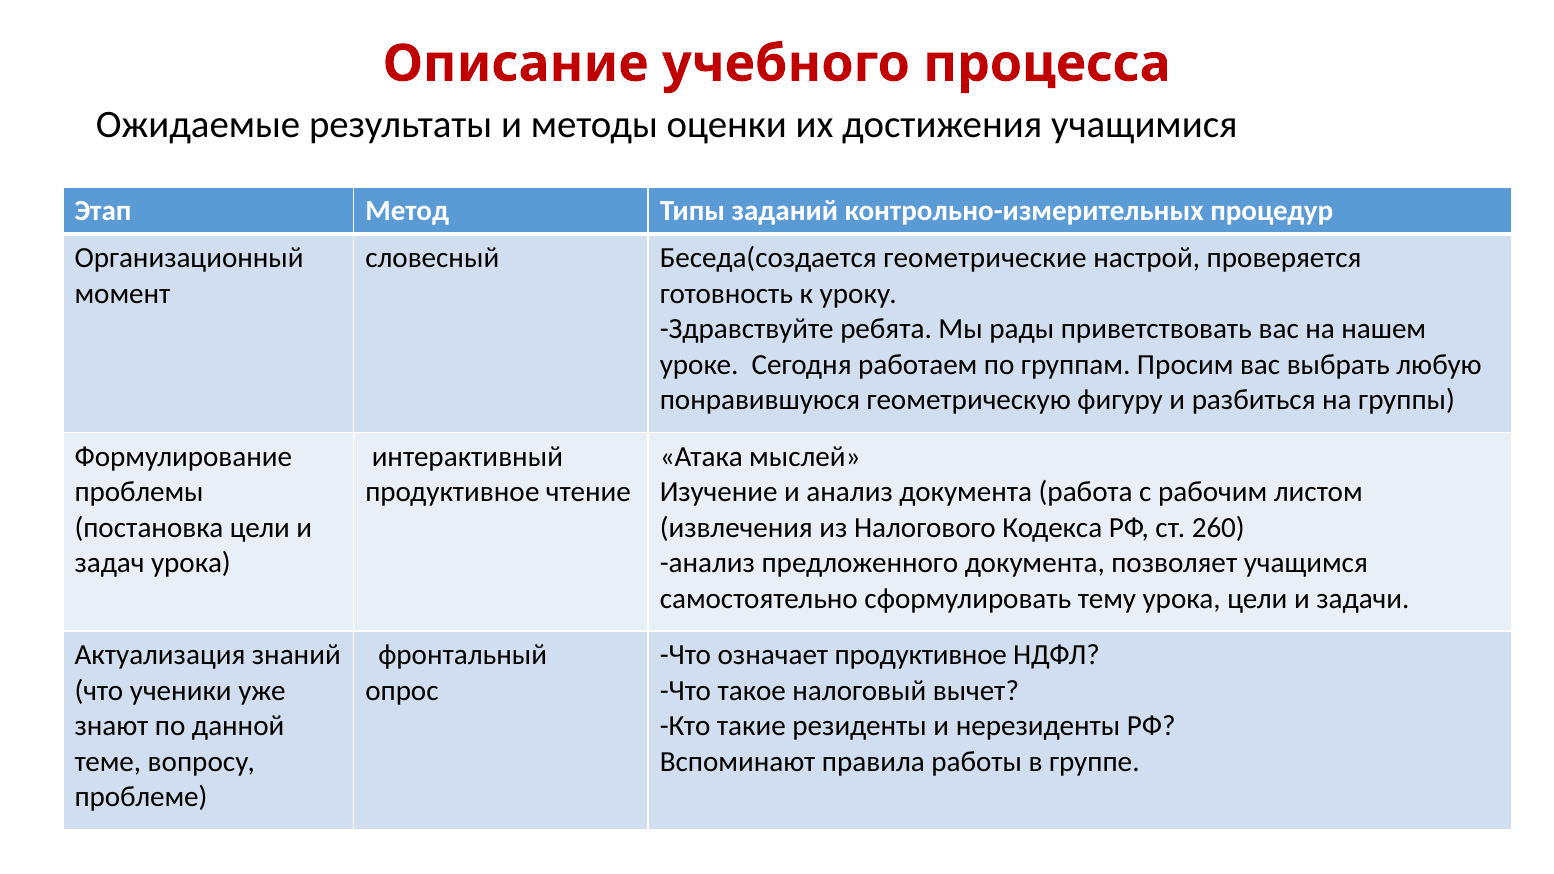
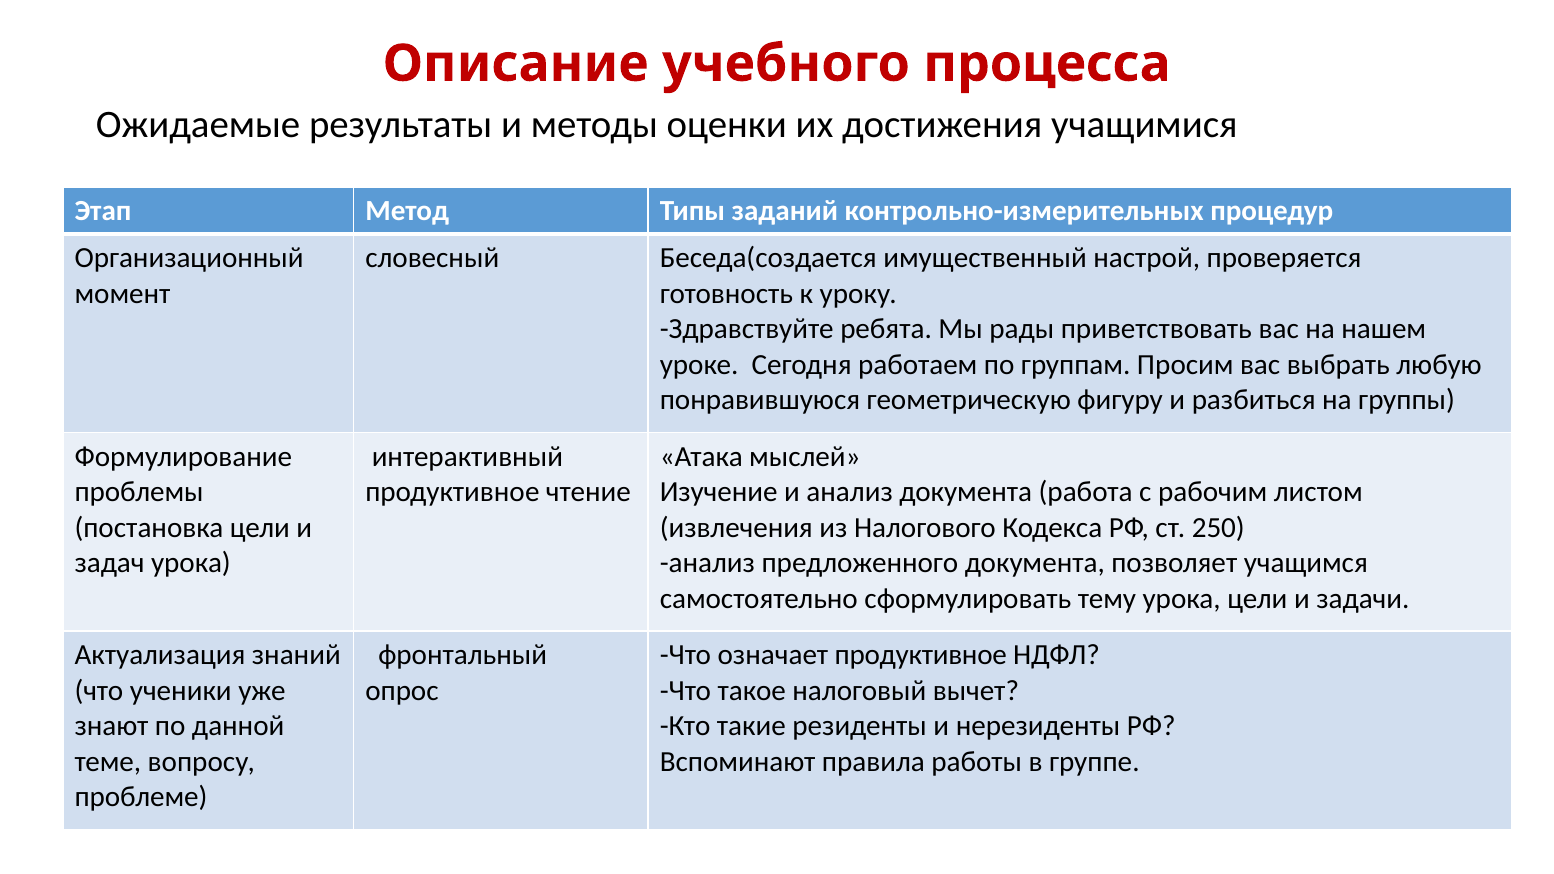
геометрические: геометрические -> имущественный
260: 260 -> 250
